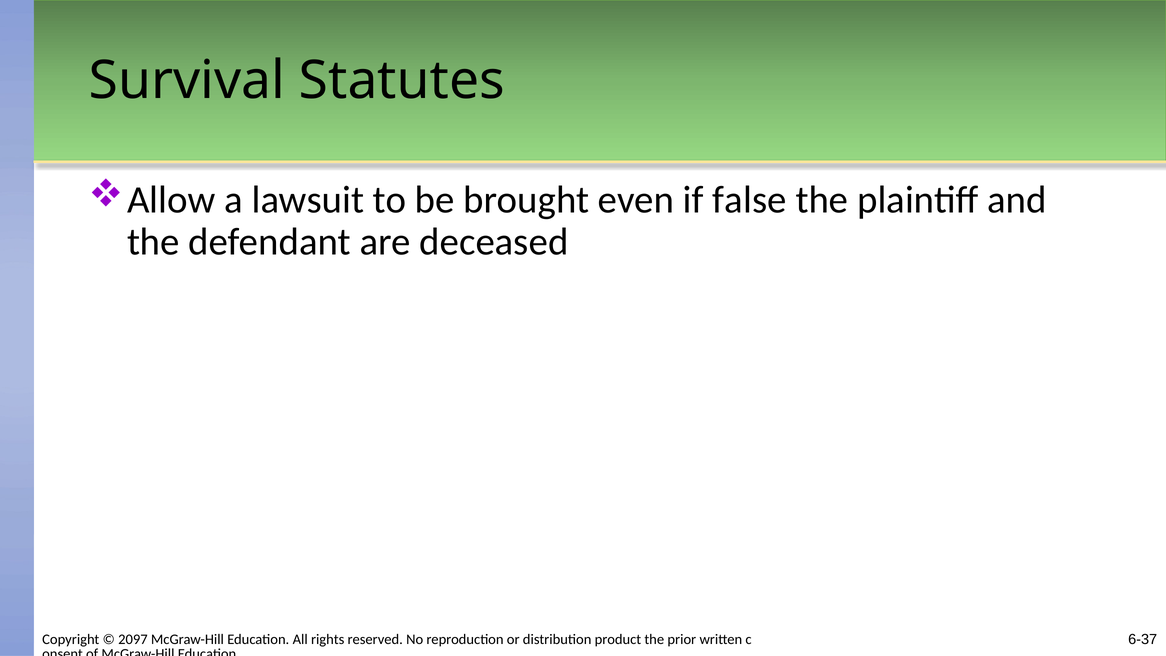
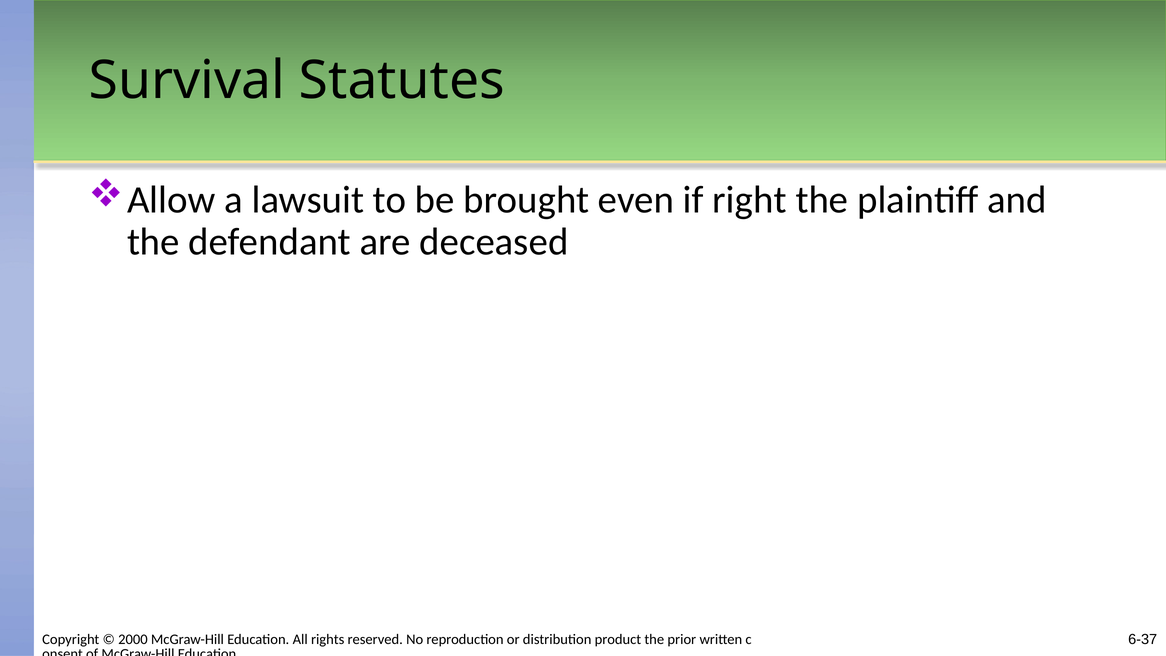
false: false -> right
2097: 2097 -> 2000
